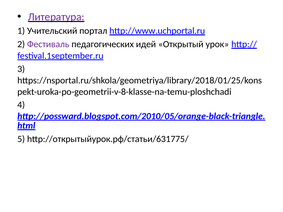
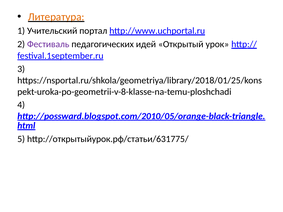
Литература colour: purple -> orange
